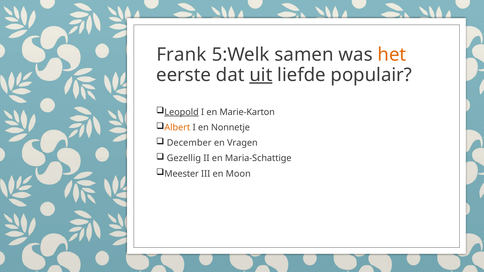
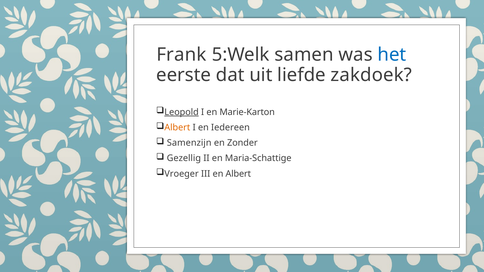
het colour: orange -> blue
uit underline: present -> none
populair: populair -> zakdoek
Nonnetje: Nonnetje -> Iedereen
December: December -> Samenzijn
Vragen: Vragen -> Zonder
Meester: Meester -> Vroeger
en Moon: Moon -> Albert
